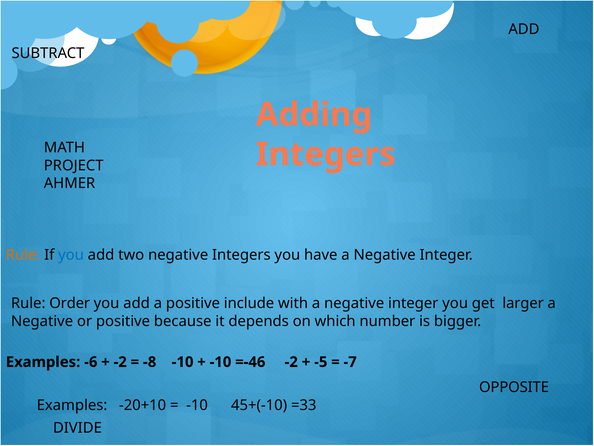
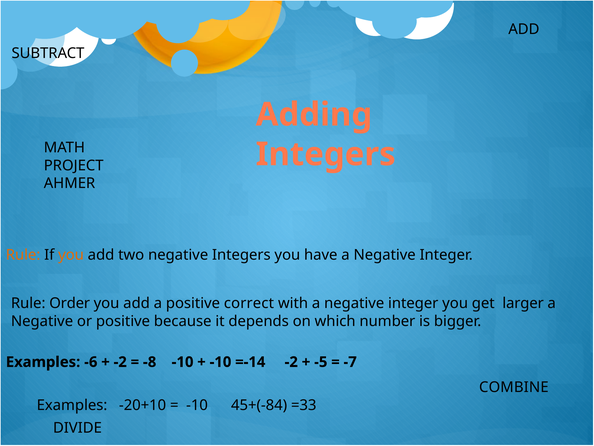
you at (71, 255) colour: blue -> orange
include: include -> correct
=-46: =-46 -> =-14
OPPOSITE: OPPOSITE -> COMBINE
45+(-10: 45+(-10 -> 45+(-84
